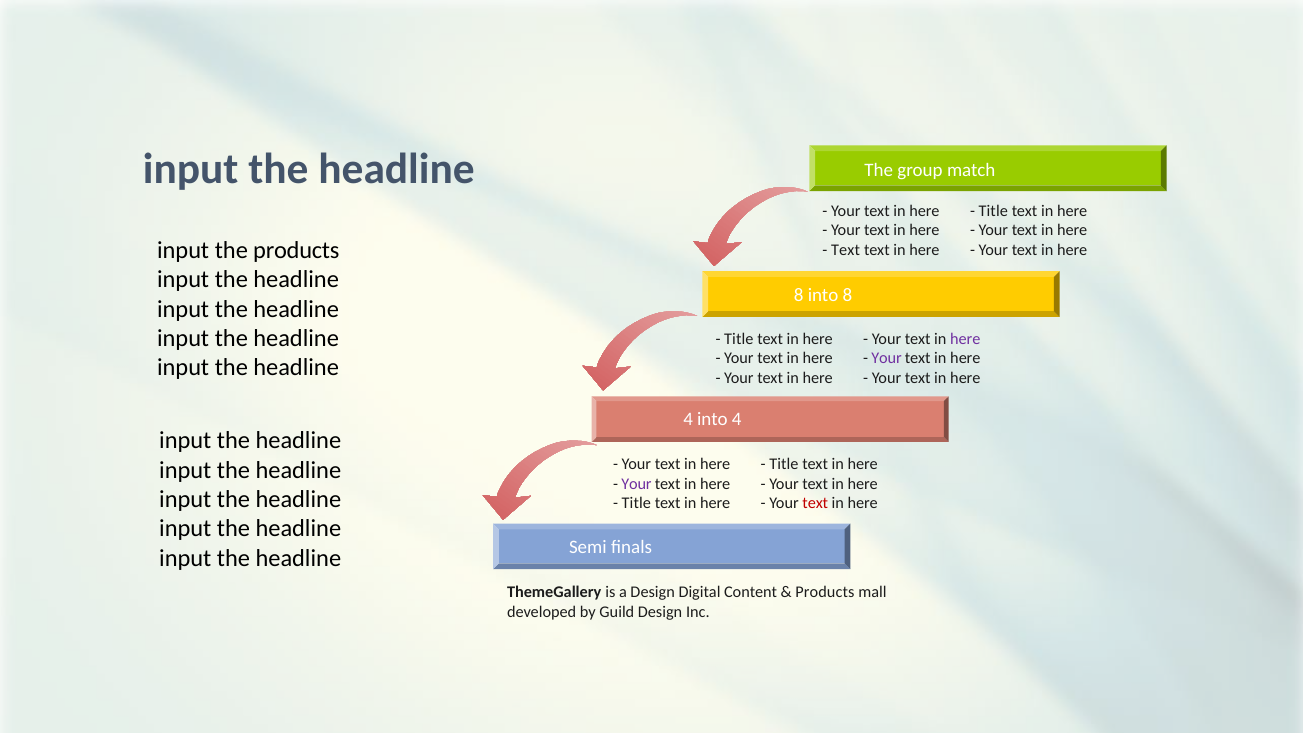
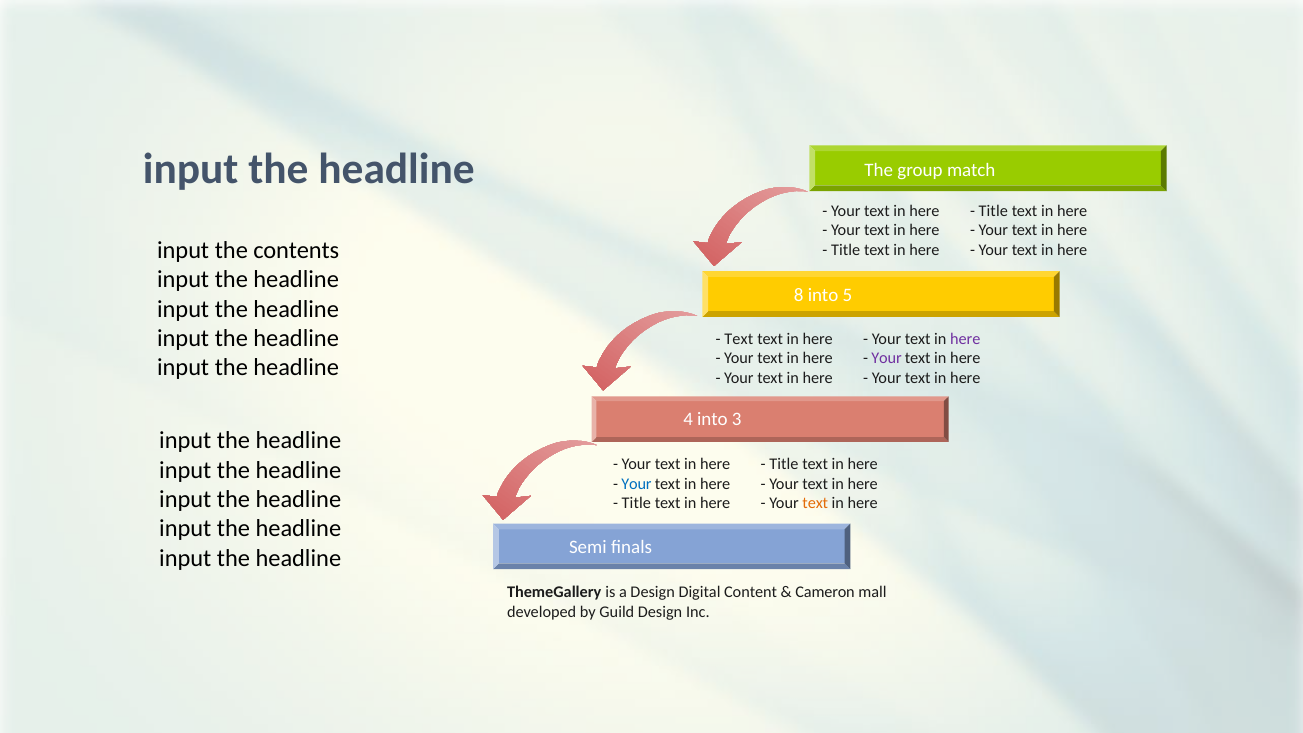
the products: products -> contents
Text at (846, 250): Text -> Title
into 8: 8 -> 5
Title at (739, 339): Title -> Text
into 4: 4 -> 3
Your at (636, 484) colour: purple -> blue
text at (815, 503) colour: red -> orange
Products at (825, 593): Products -> Cameron
